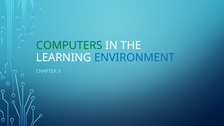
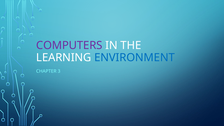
COMPUTERS colour: green -> purple
